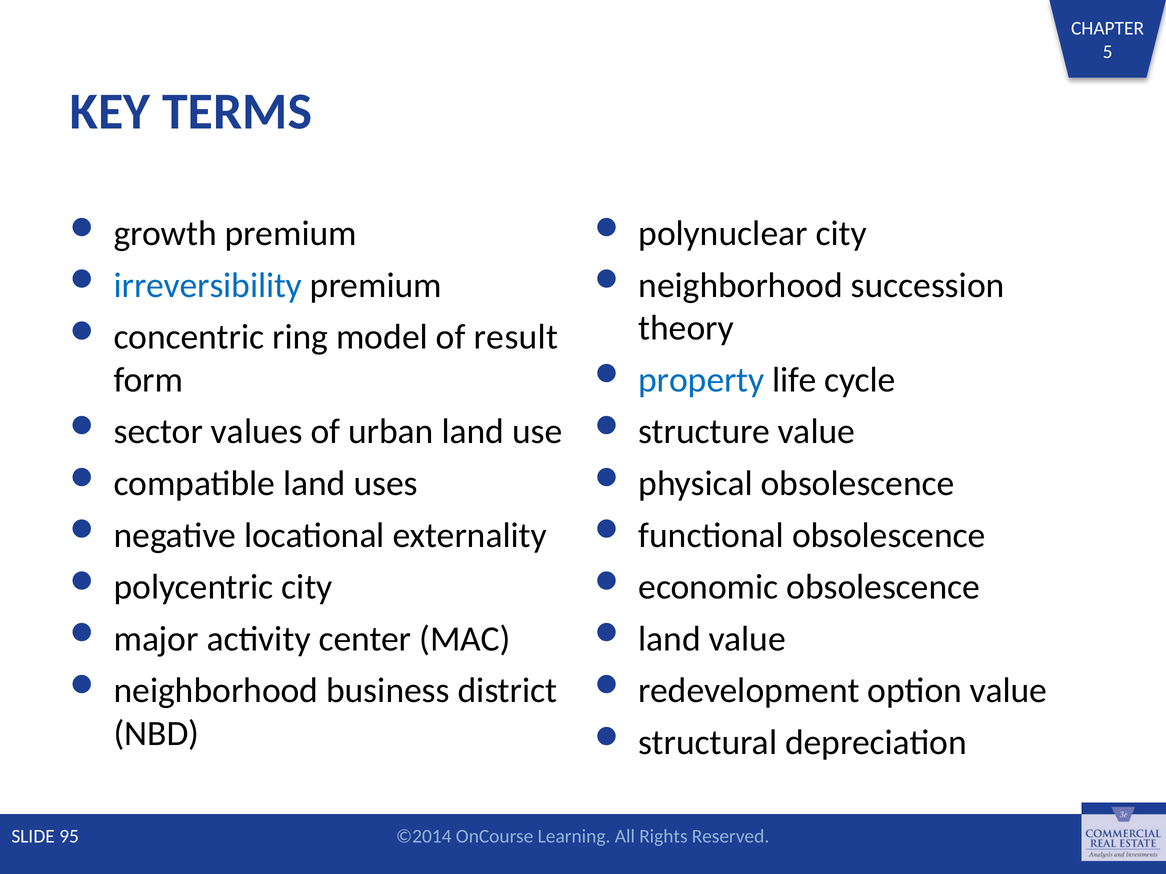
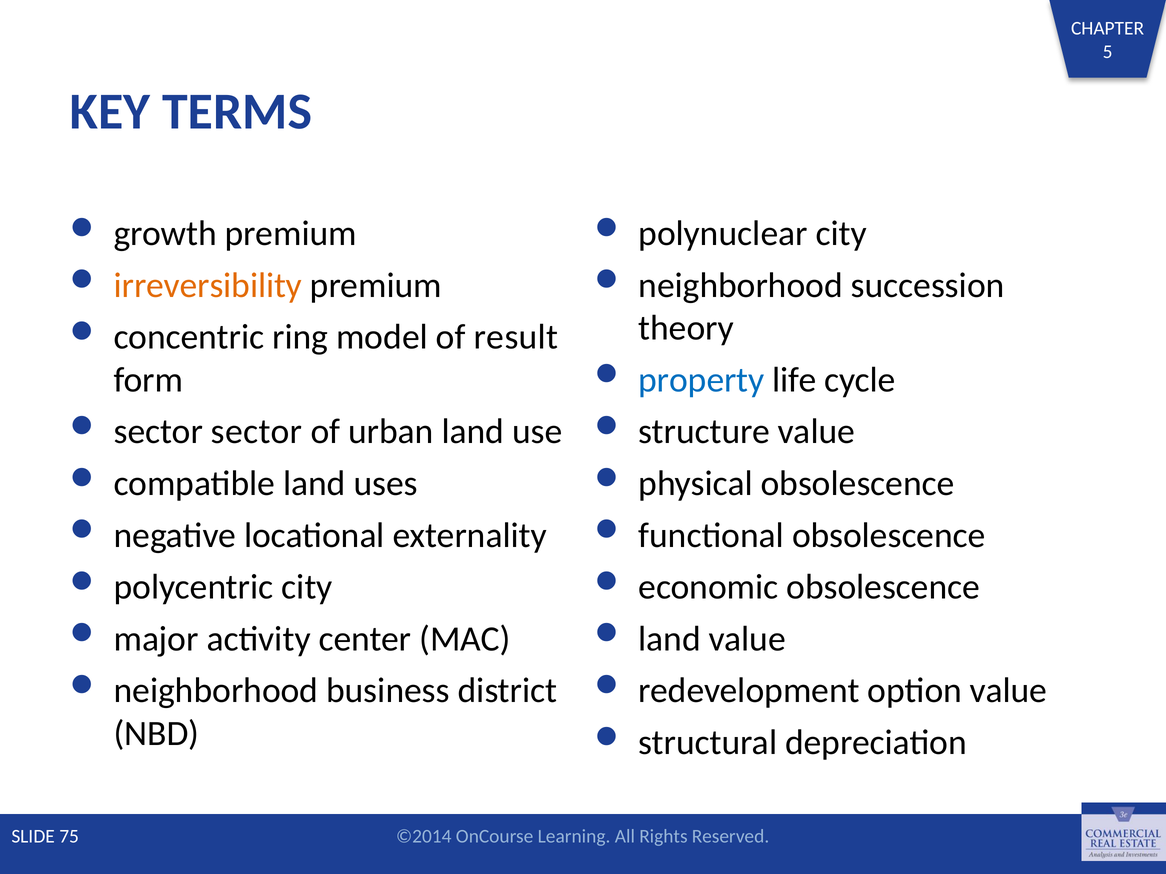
irreversibility colour: blue -> orange
sector values: values -> sector
95: 95 -> 75
